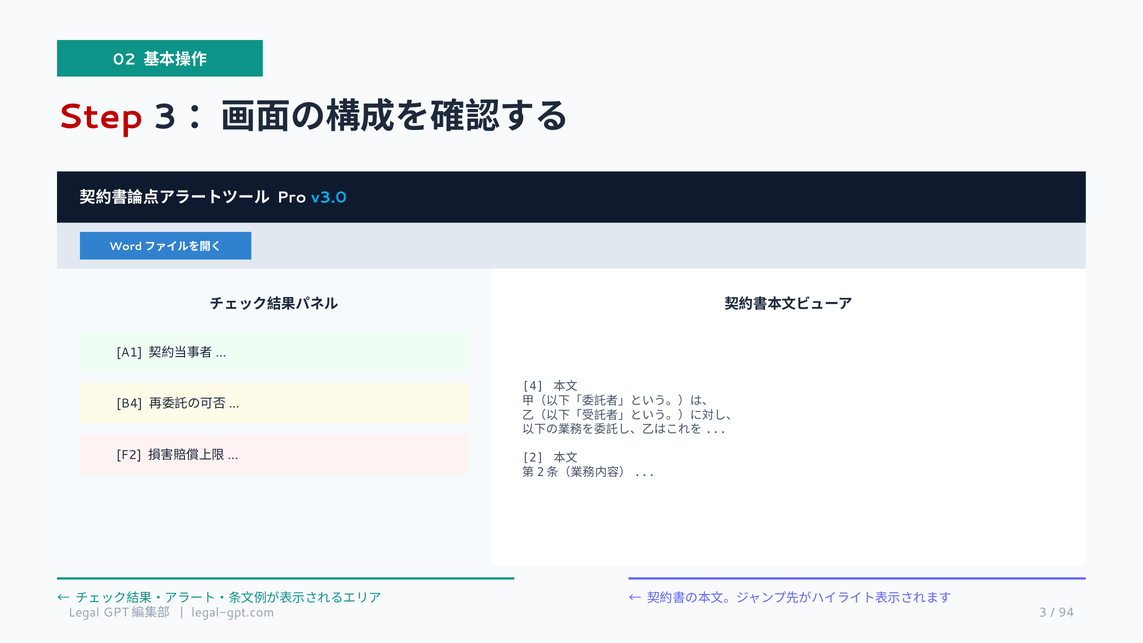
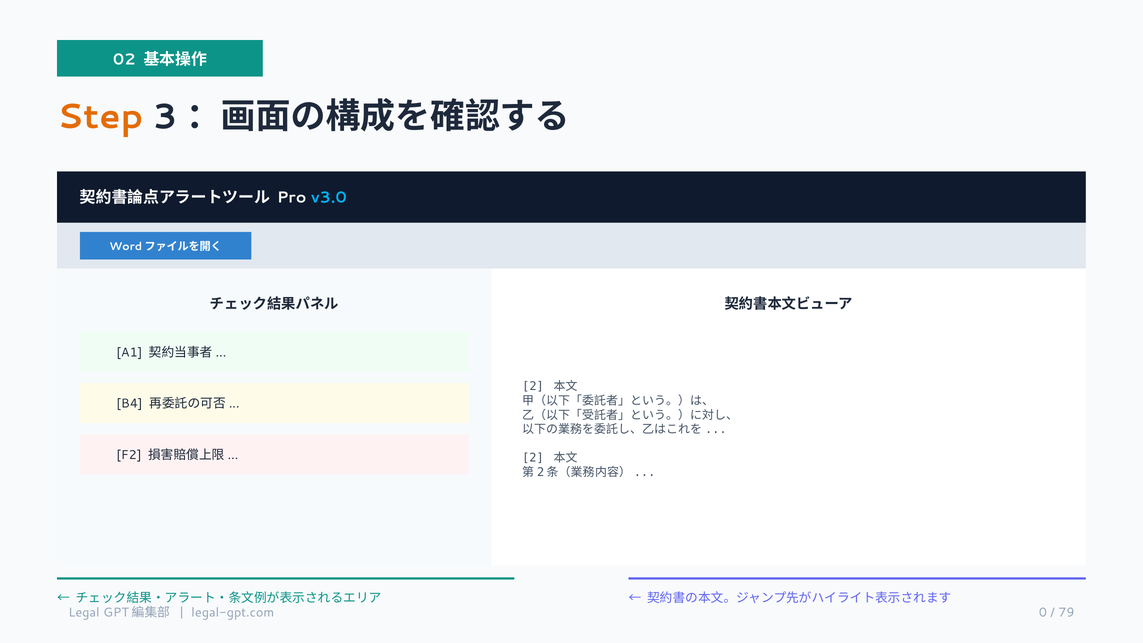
Step colour: red -> orange
4 at (533, 386): 4 -> 2
3: 3 -> 0
94: 94 -> 79
